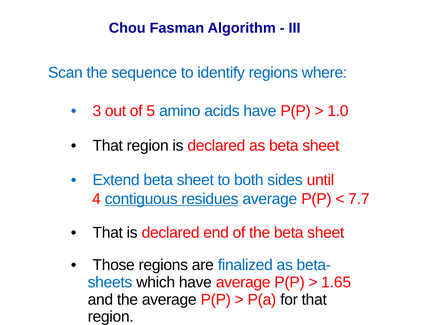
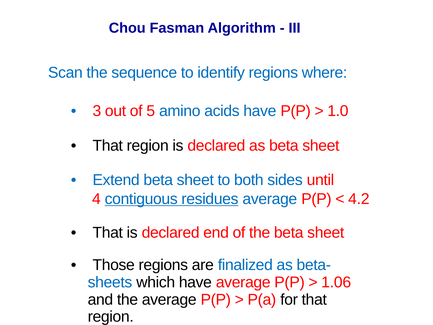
7.7: 7.7 -> 4.2
1.65: 1.65 -> 1.06
